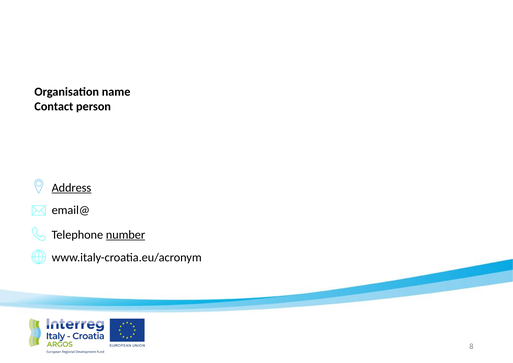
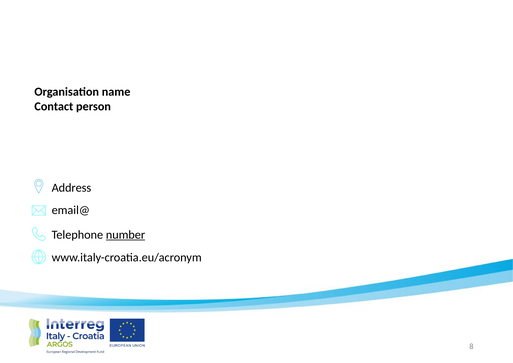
Address underline: present -> none
